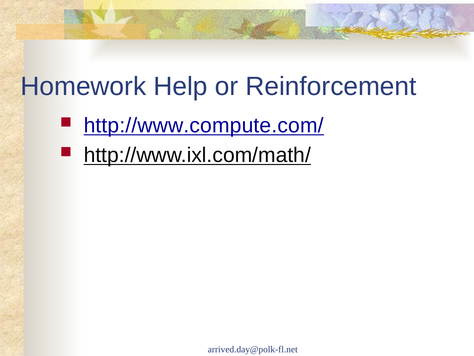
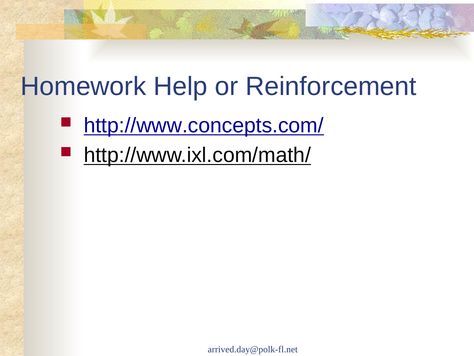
http://www.compute.com/: http://www.compute.com/ -> http://www.concepts.com/
